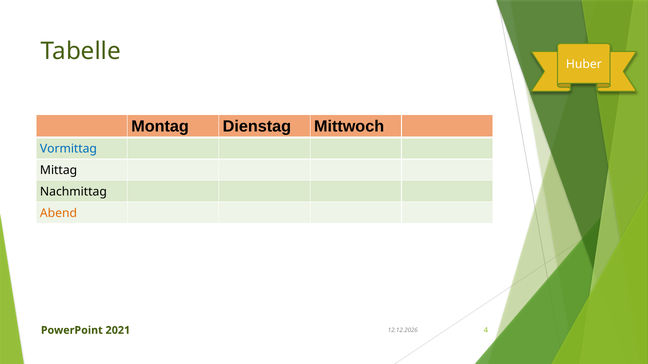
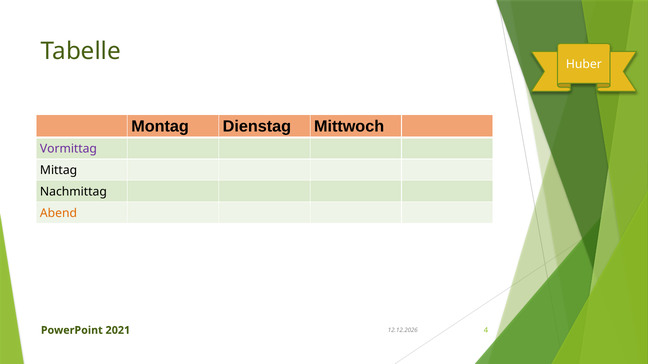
Vormittag colour: blue -> purple
